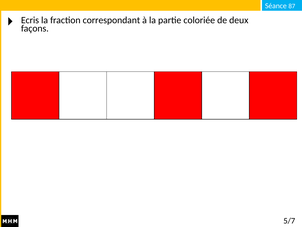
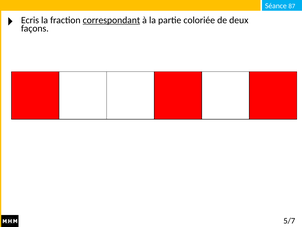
correspondant underline: none -> present
